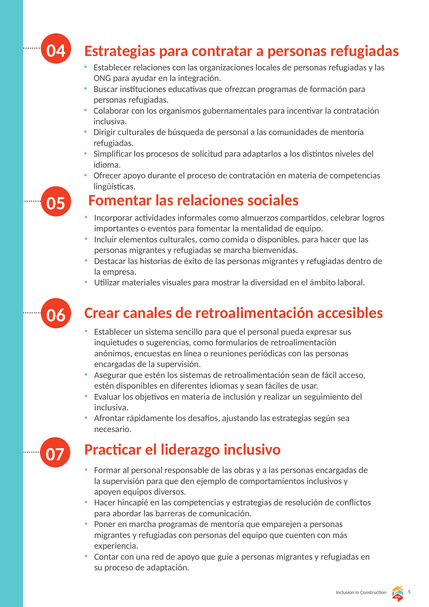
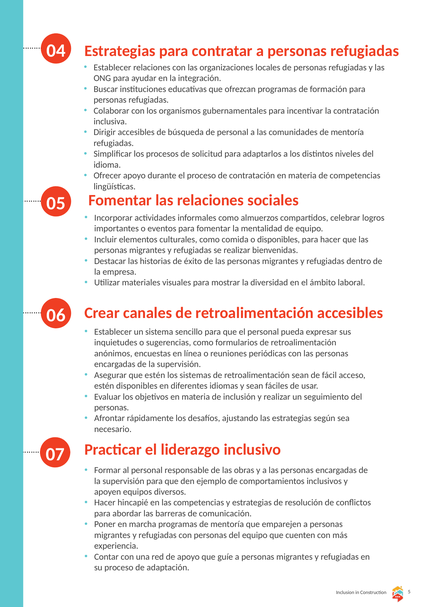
Dirigir culturales: culturales -> accesibles
se marcha: marcha -> realizar
inclusiva at (111, 407): inclusiva -> personas
